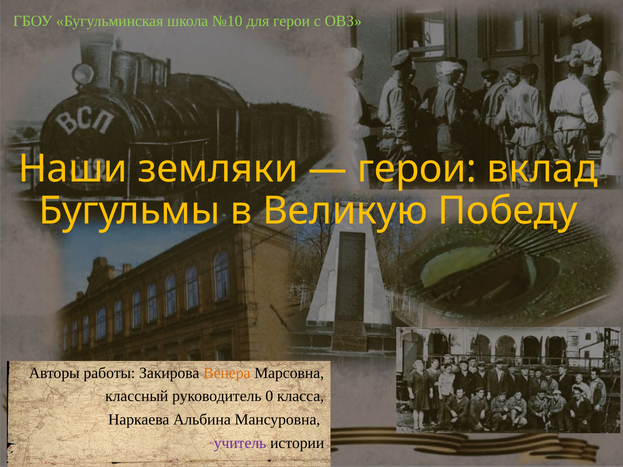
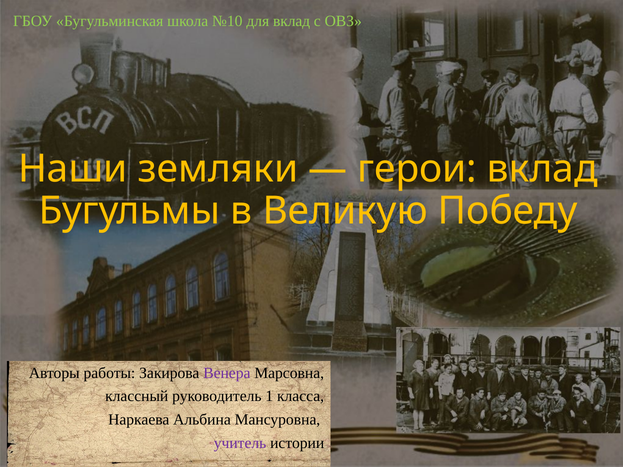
для герои: герои -> вклад
Венера colour: orange -> purple
0: 0 -> 1
